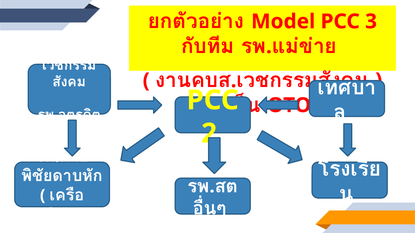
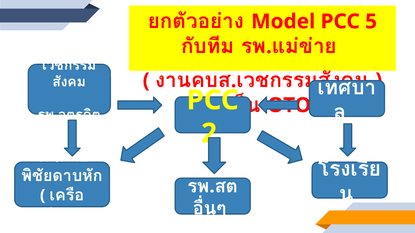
3: 3 -> 5
